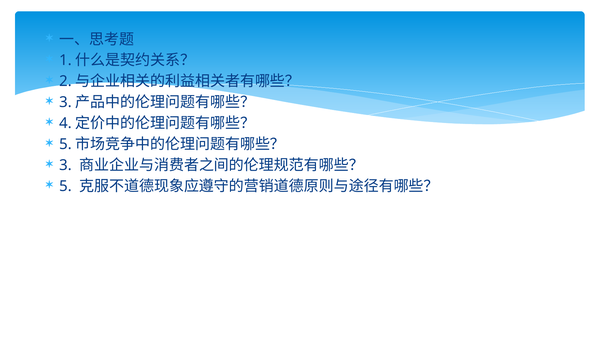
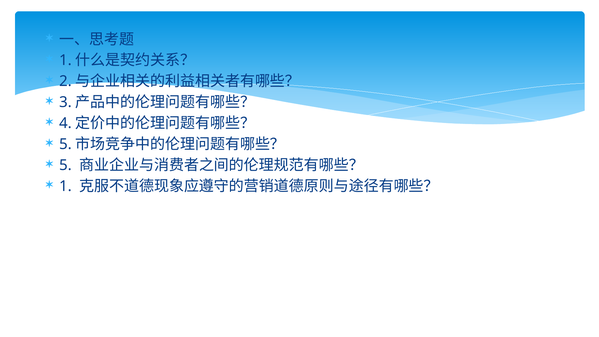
3 at (65, 165): 3 -> 5
5 at (65, 186): 5 -> 1
